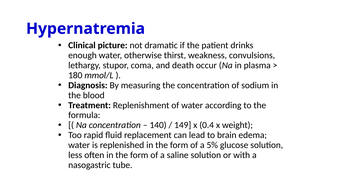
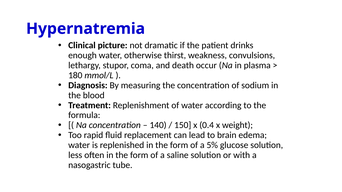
149: 149 -> 150
